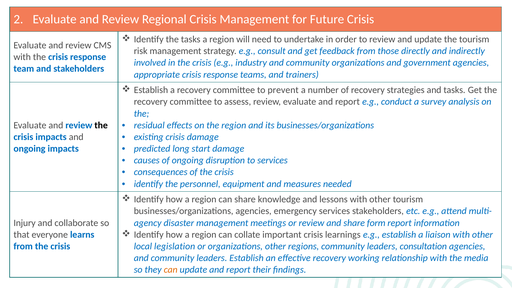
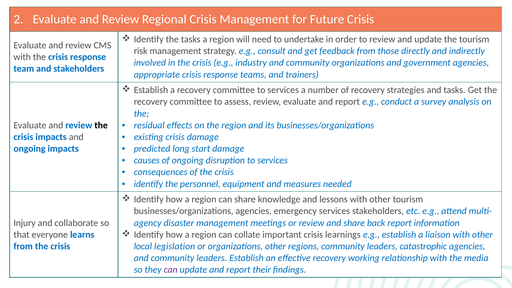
committee to prevent: prevent -> services
form: form -> back
consultation: consultation -> catastrophic
can at (171, 270) colour: orange -> purple
